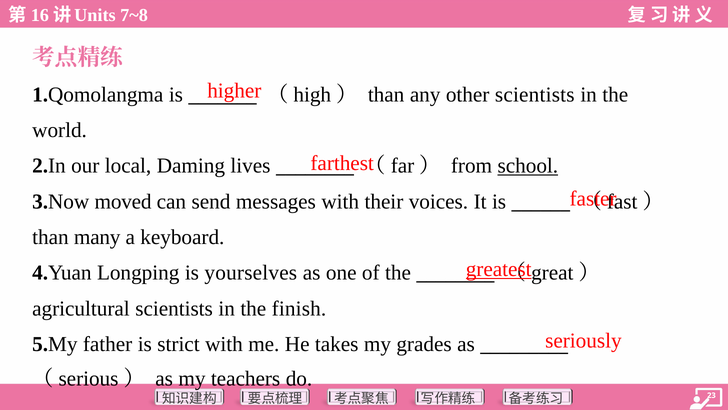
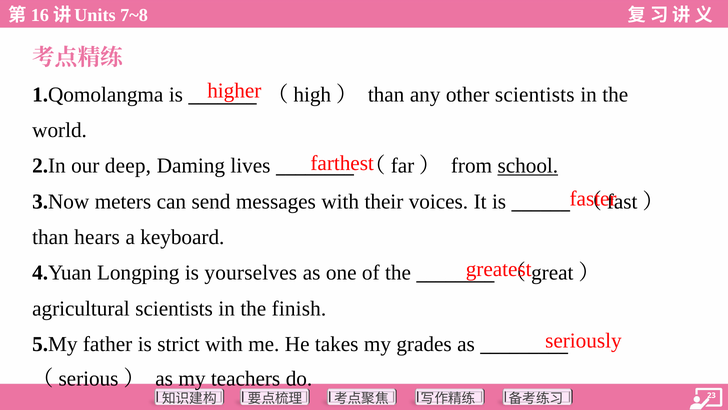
local: local -> deep
moved: moved -> meters
many: many -> hears
greatest underline: present -> none
